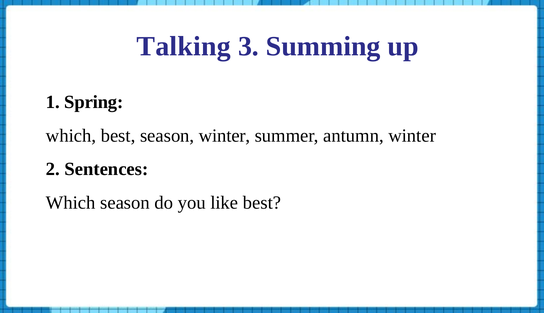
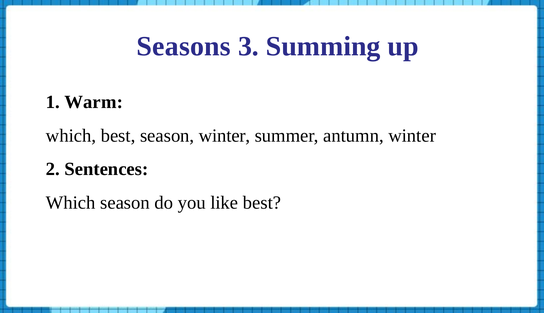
Talking: Talking -> Seasons
Spring: Spring -> Warm
